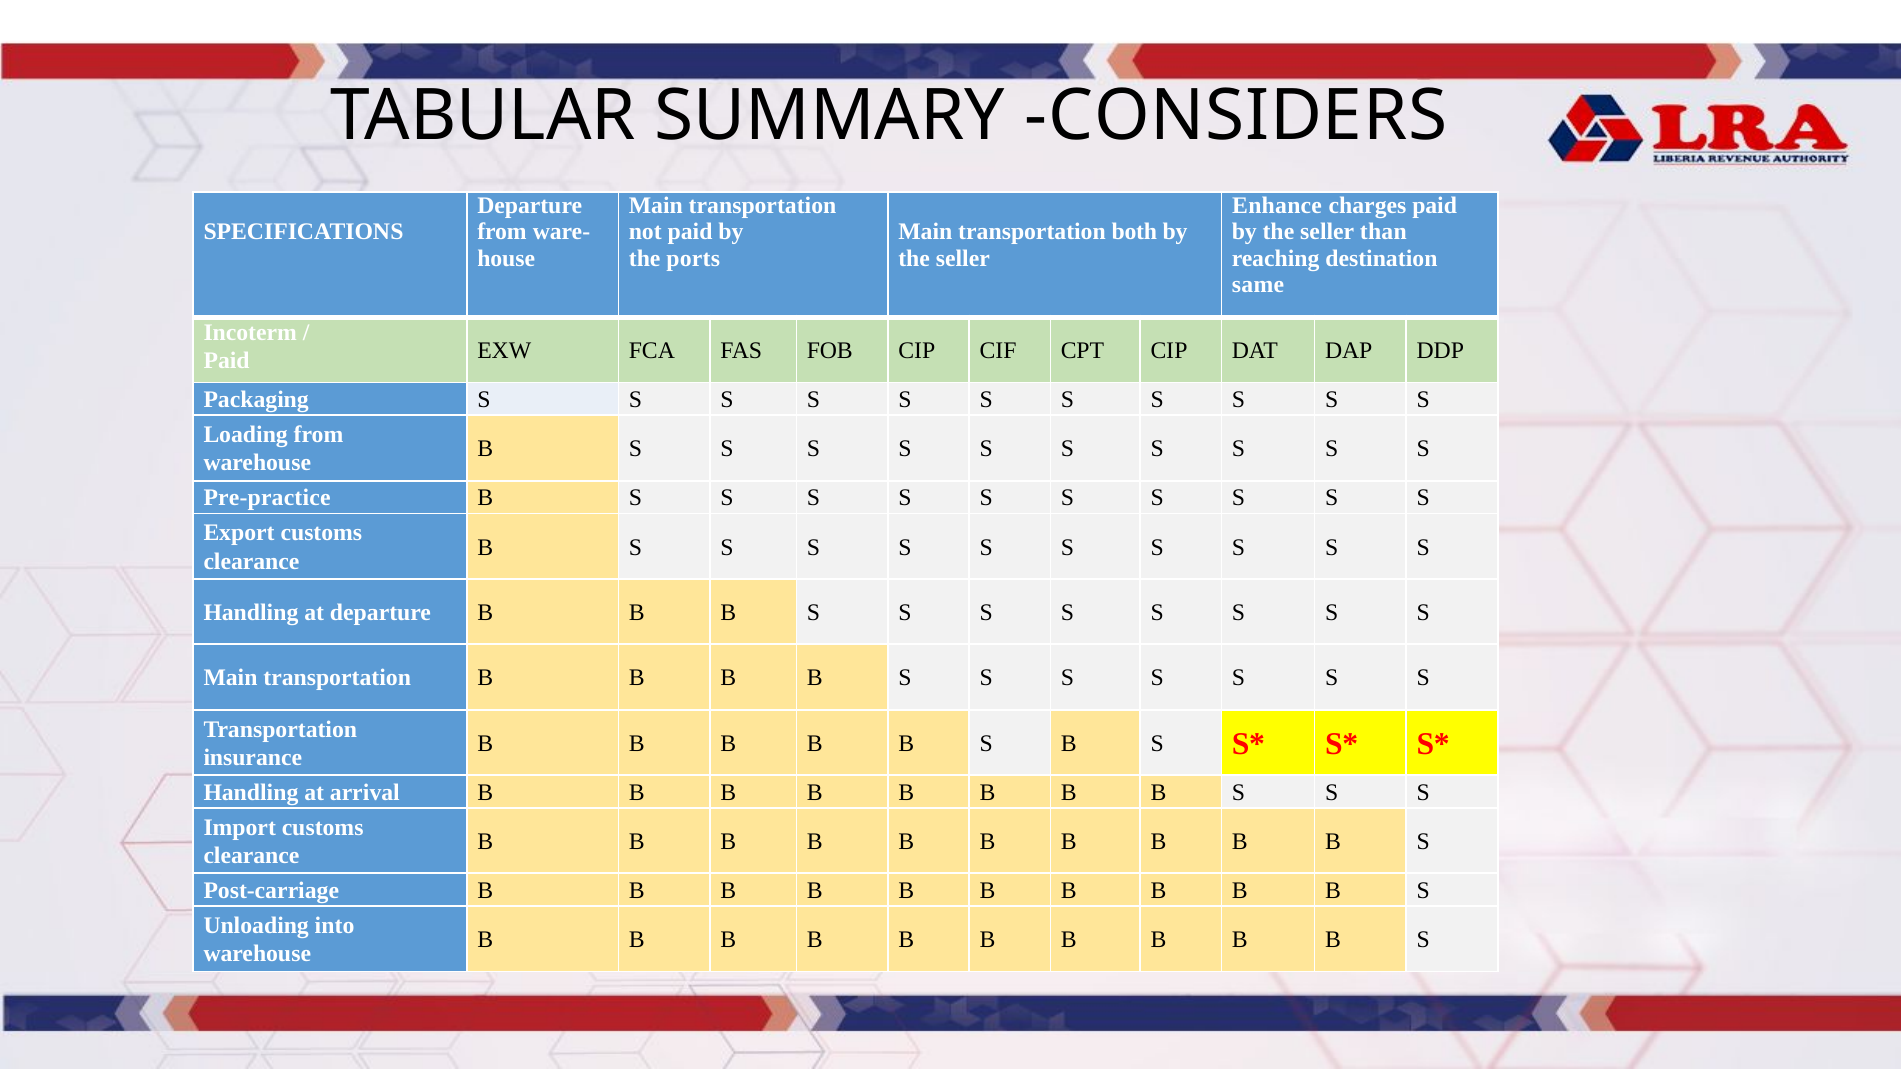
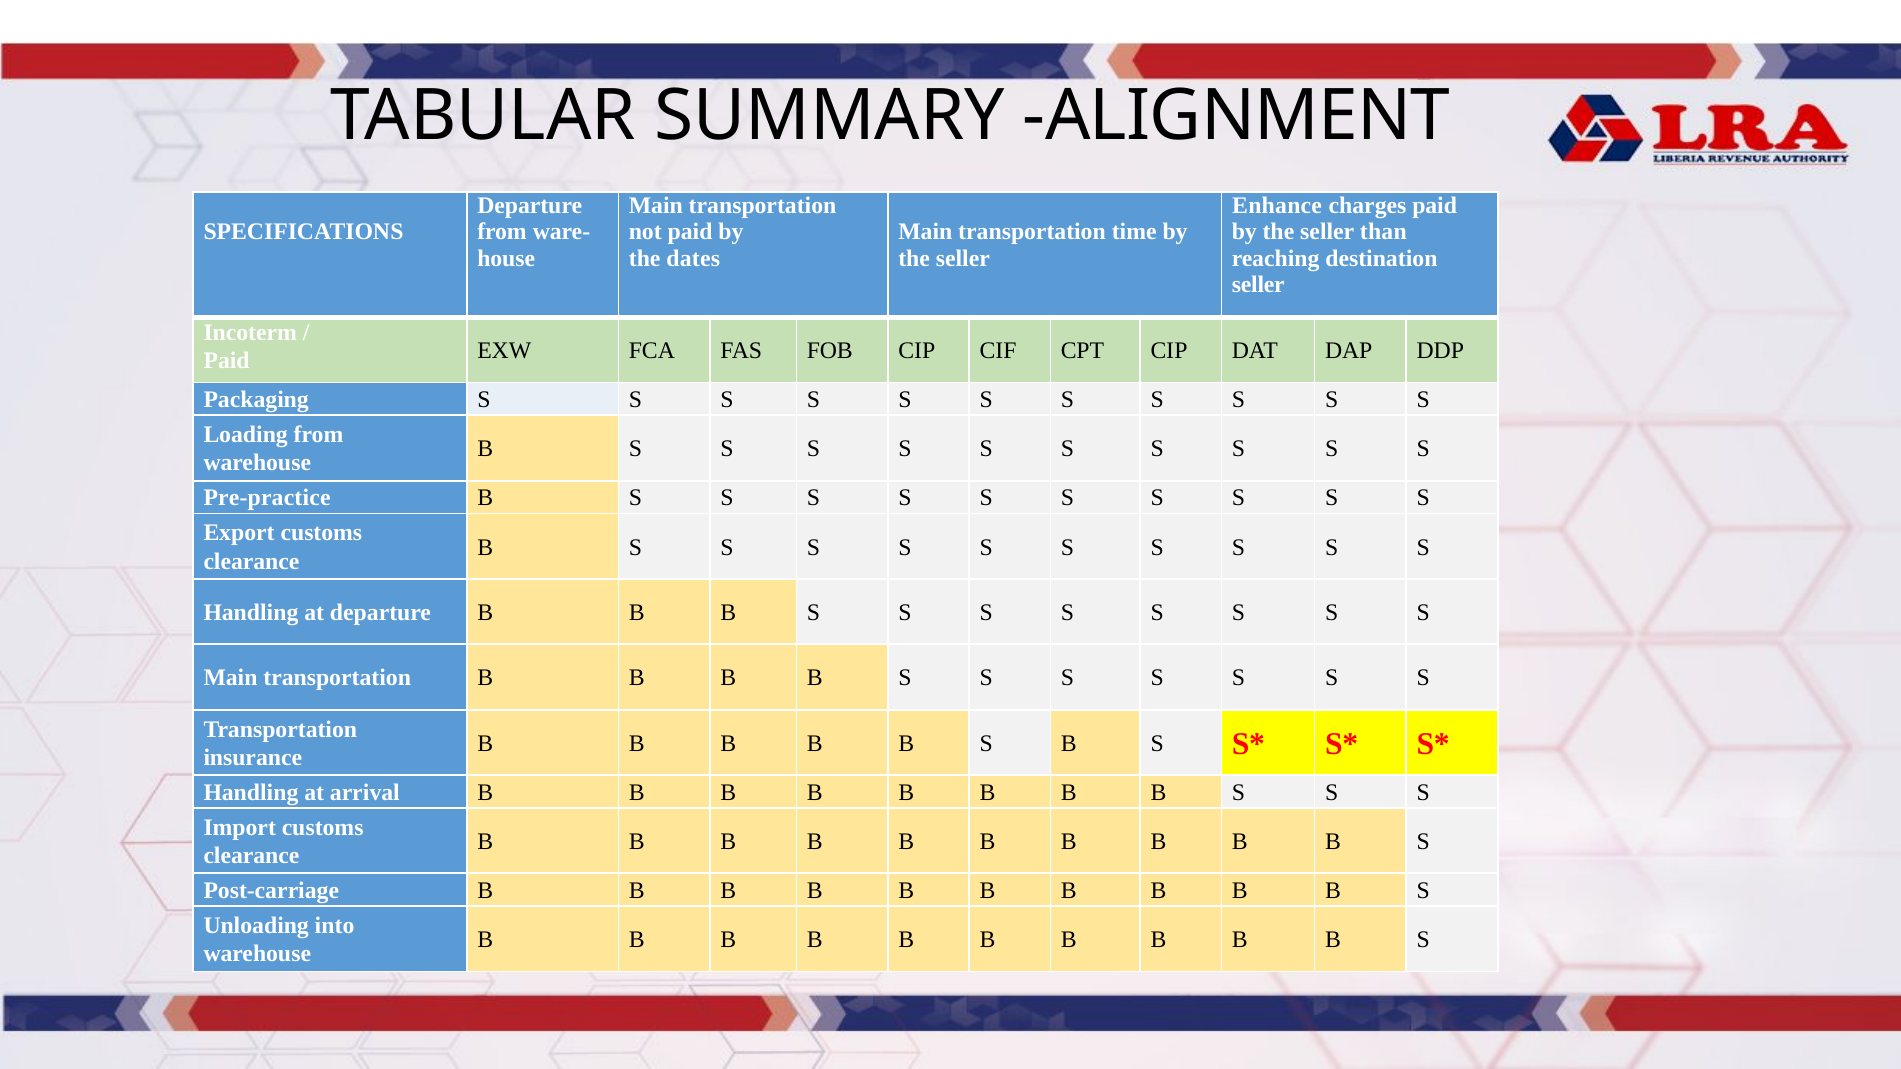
CONSIDERS: CONSIDERS -> ALIGNMENT
both: both -> time
ports: ports -> dates
same at (1258, 285): same -> seller
